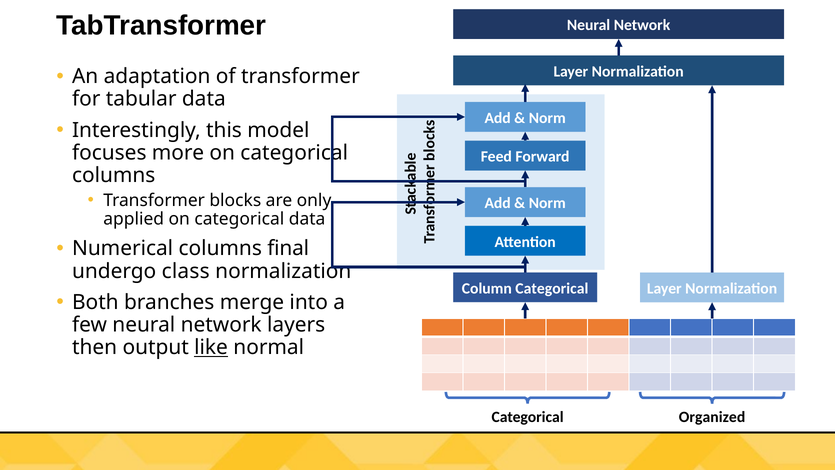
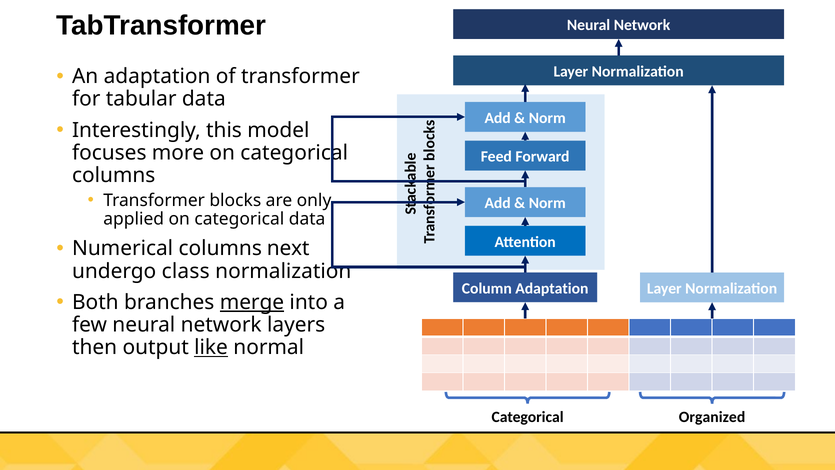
final: final -> next
Column Categorical: Categorical -> Adaptation
merge underline: none -> present
